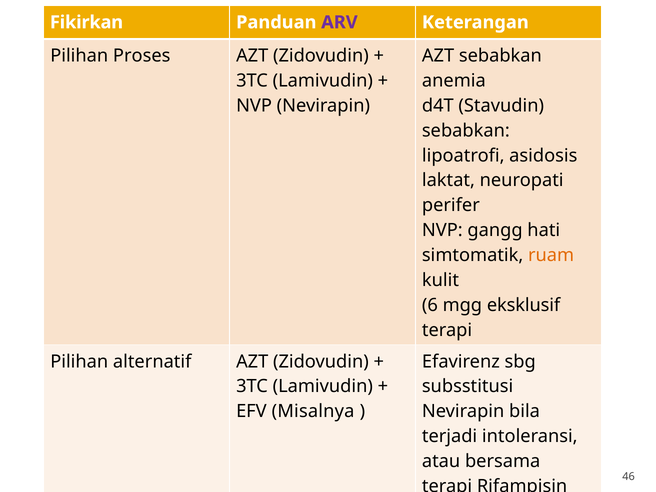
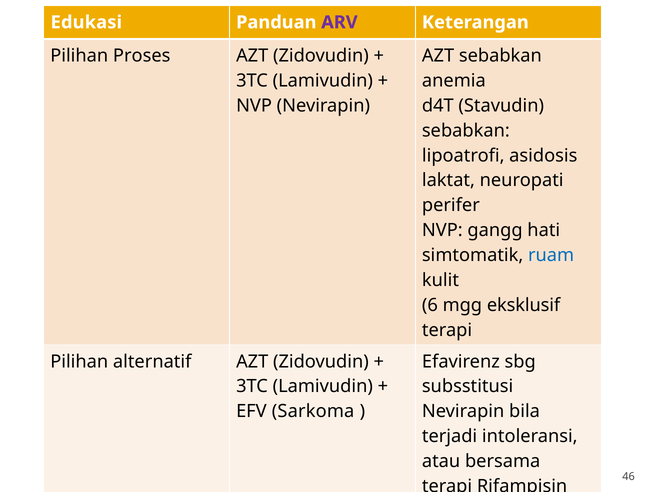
Fikirkan: Fikirkan -> Edukasi
ruam colour: orange -> blue
Misalnya: Misalnya -> Sarkoma
